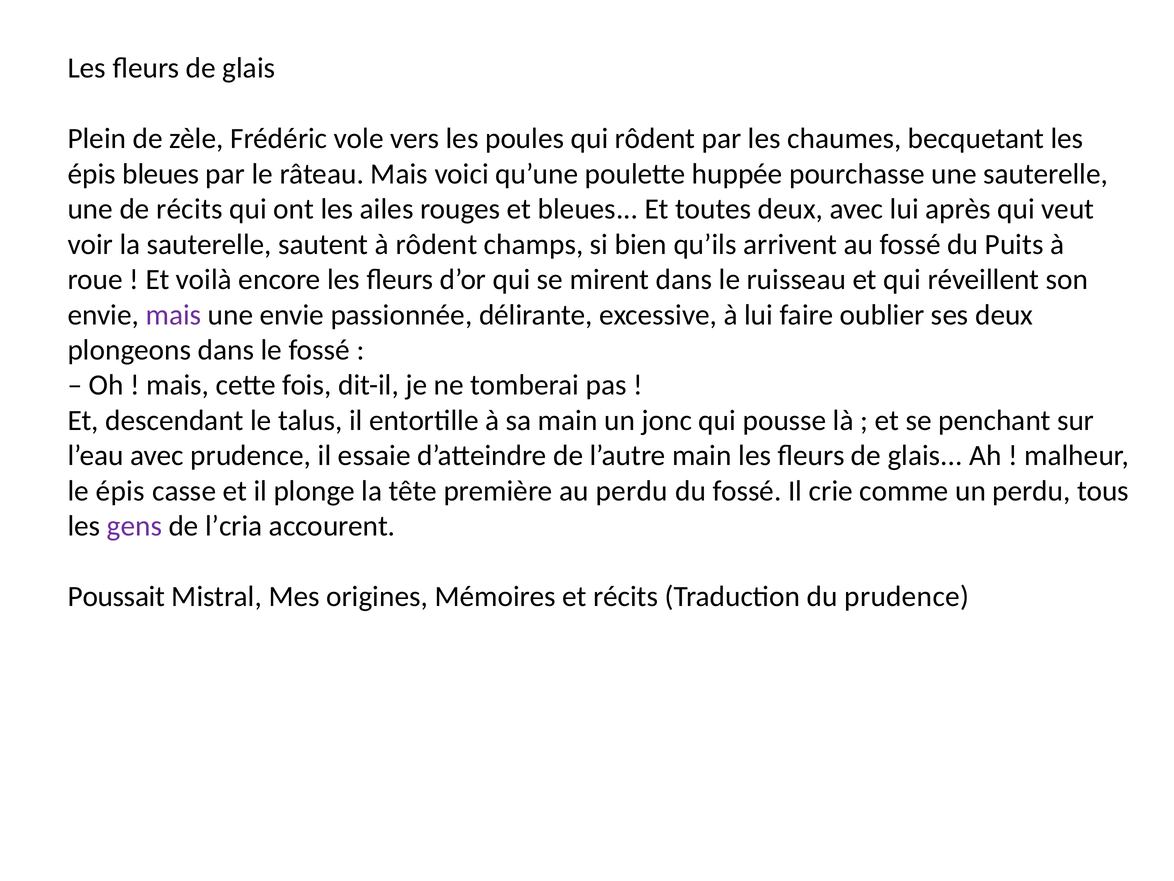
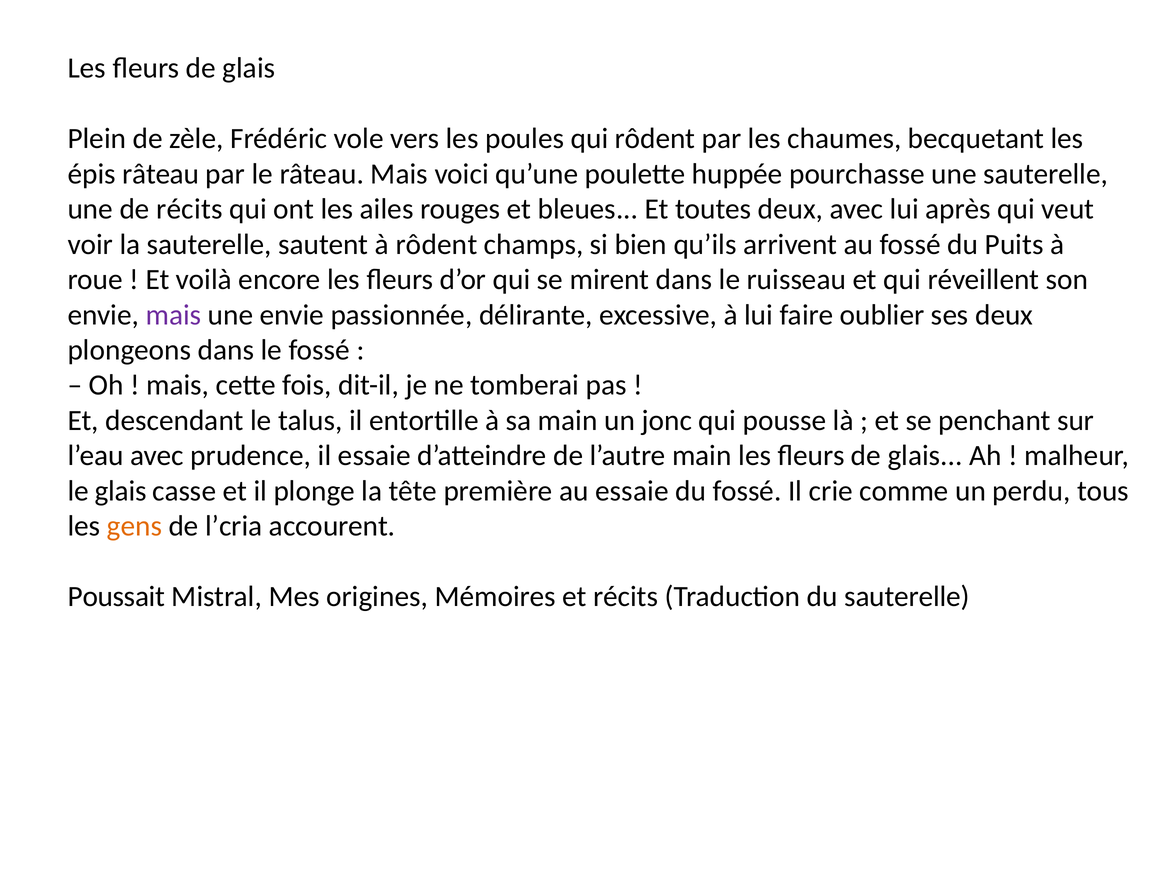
épis bleues: bleues -> râteau
le épis: épis -> glais
au perdu: perdu -> essaie
gens colour: purple -> orange
du prudence: prudence -> sauterelle
